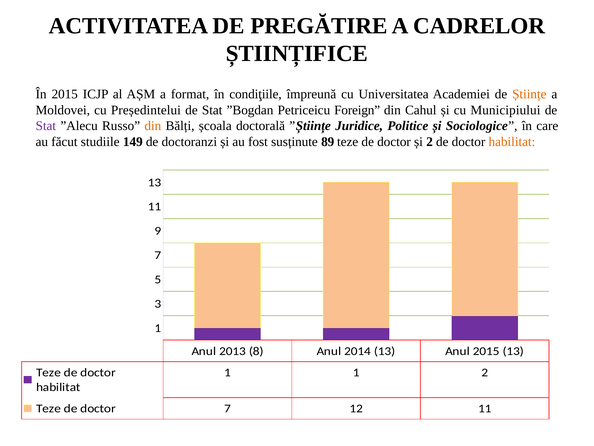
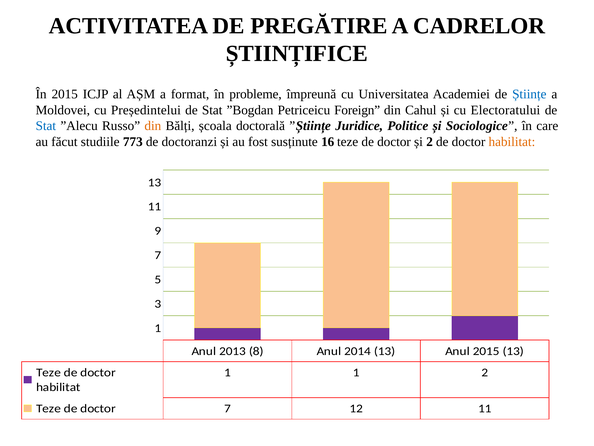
condiţiile: condiţiile -> probleme
Științe colour: orange -> blue
Municipiului: Municipiului -> Electoratului
Stat at (46, 126) colour: purple -> blue
149: 149 -> 773
89: 89 -> 16
